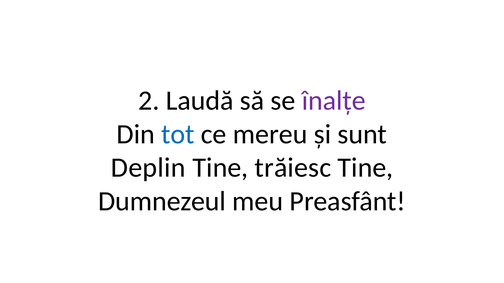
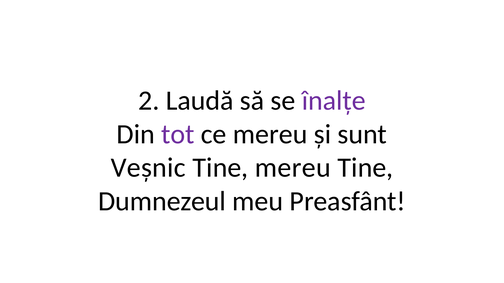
tot colour: blue -> purple
Deplin: Deplin -> Veșnic
Tine trăiesc: trăiesc -> mereu
